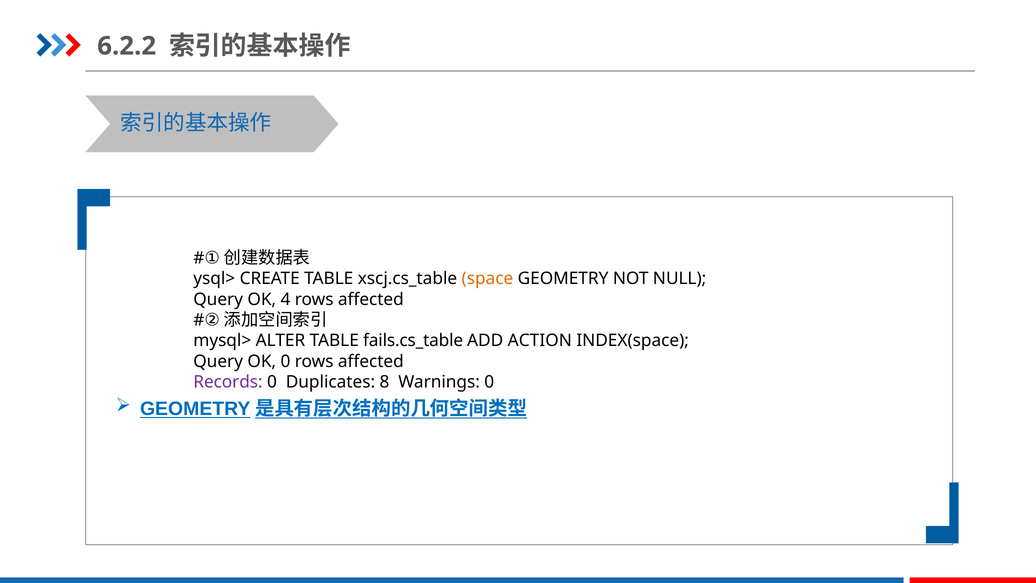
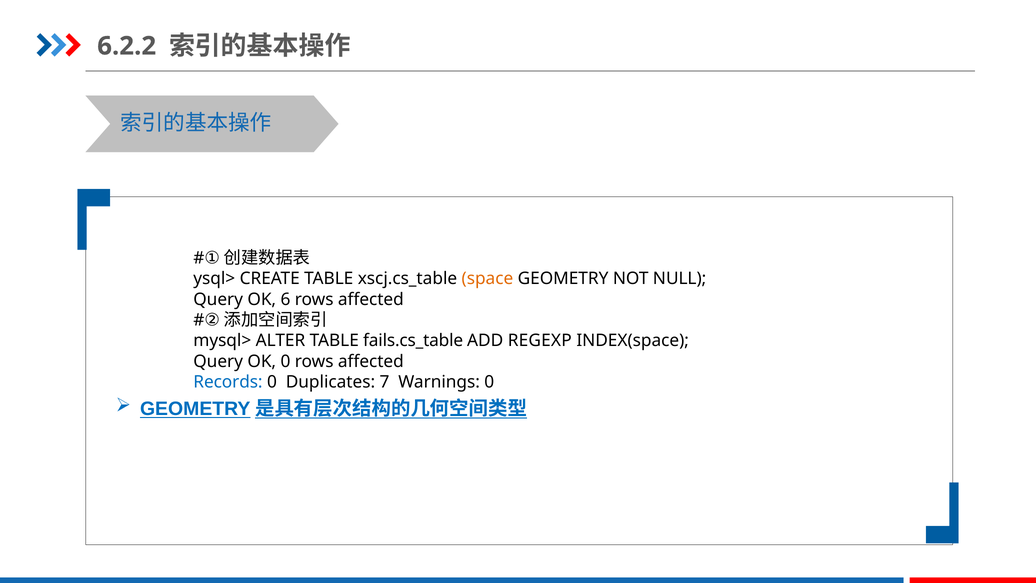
4: 4 -> 6
ACTION: ACTION -> REGEXP
Records colour: purple -> blue
8: 8 -> 7
